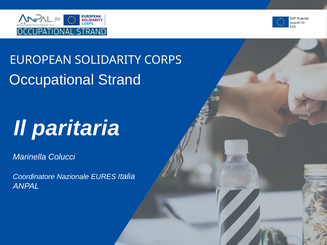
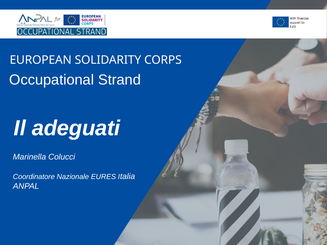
paritaria: paritaria -> adeguati
